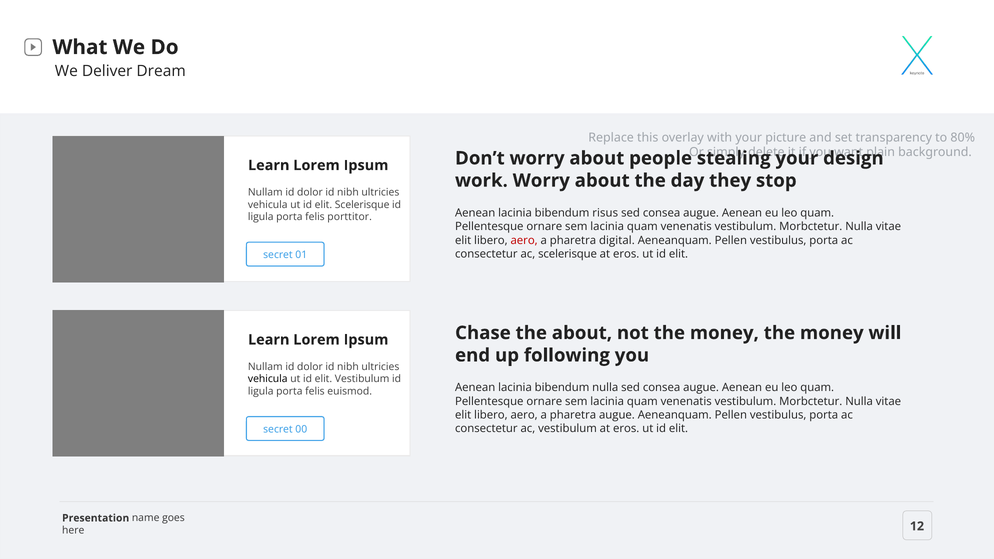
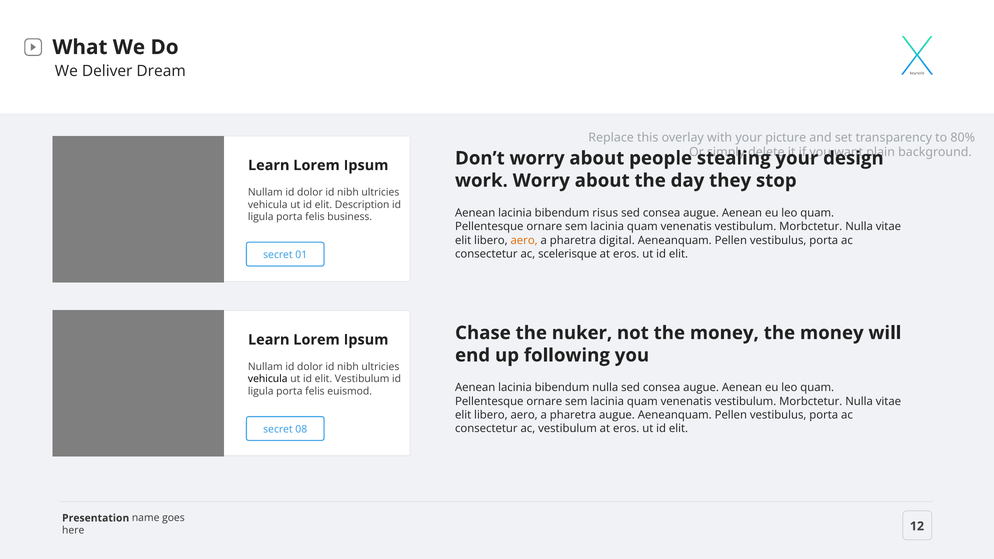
elit Scelerisque: Scelerisque -> Description
porttitor: porttitor -> business
aero at (524, 240) colour: red -> orange
the about: about -> nuker
00: 00 -> 08
